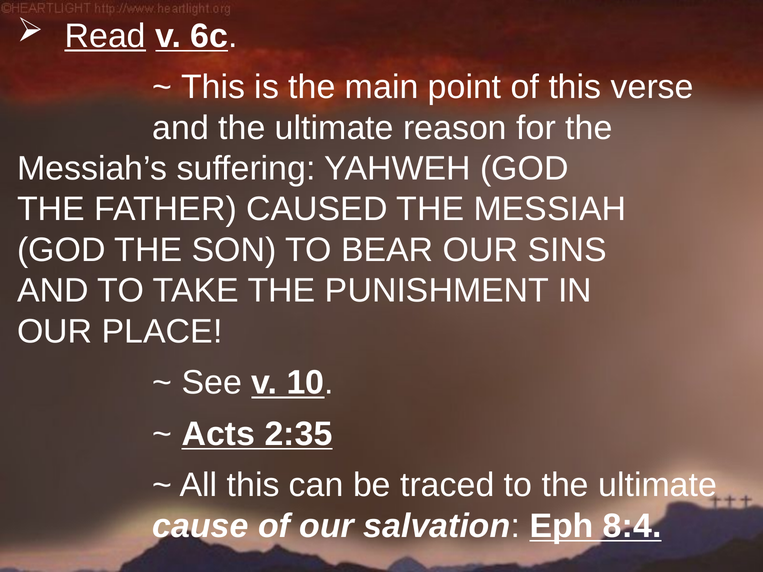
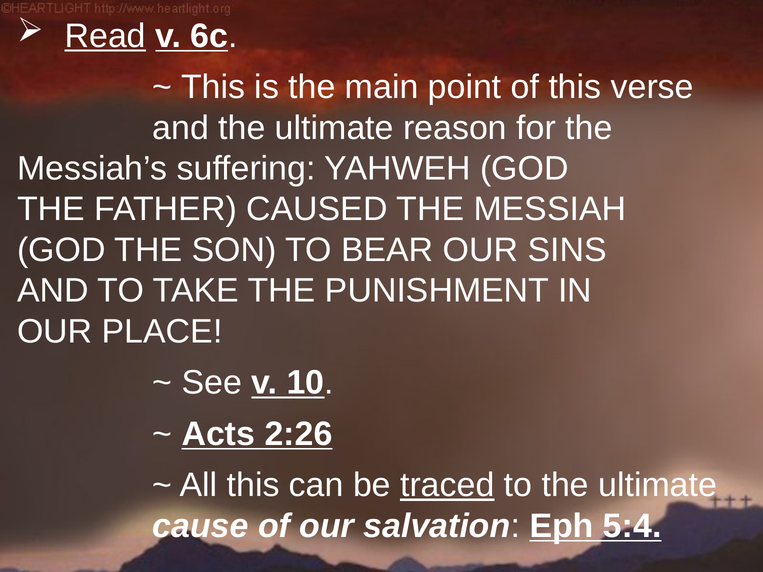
2:35: 2:35 -> 2:26
traced underline: none -> present
8:4: 8:4 -> 5:4
